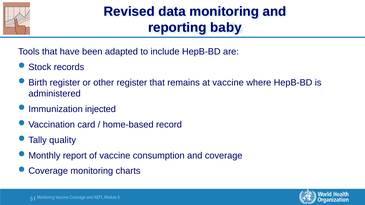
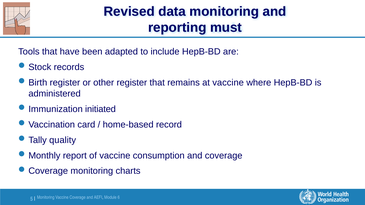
baby: baby -> must
injected: injected -> initiated
